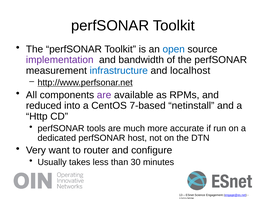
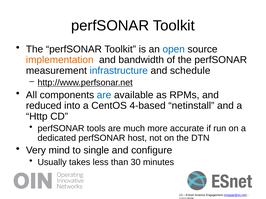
implementation colour: purple -> orange
localhost: localhost -> schedule
are at (104, 95) colour: purple -> blue
7-based: 7-based -> 4-based
want: want -> mind
router: router -> single
